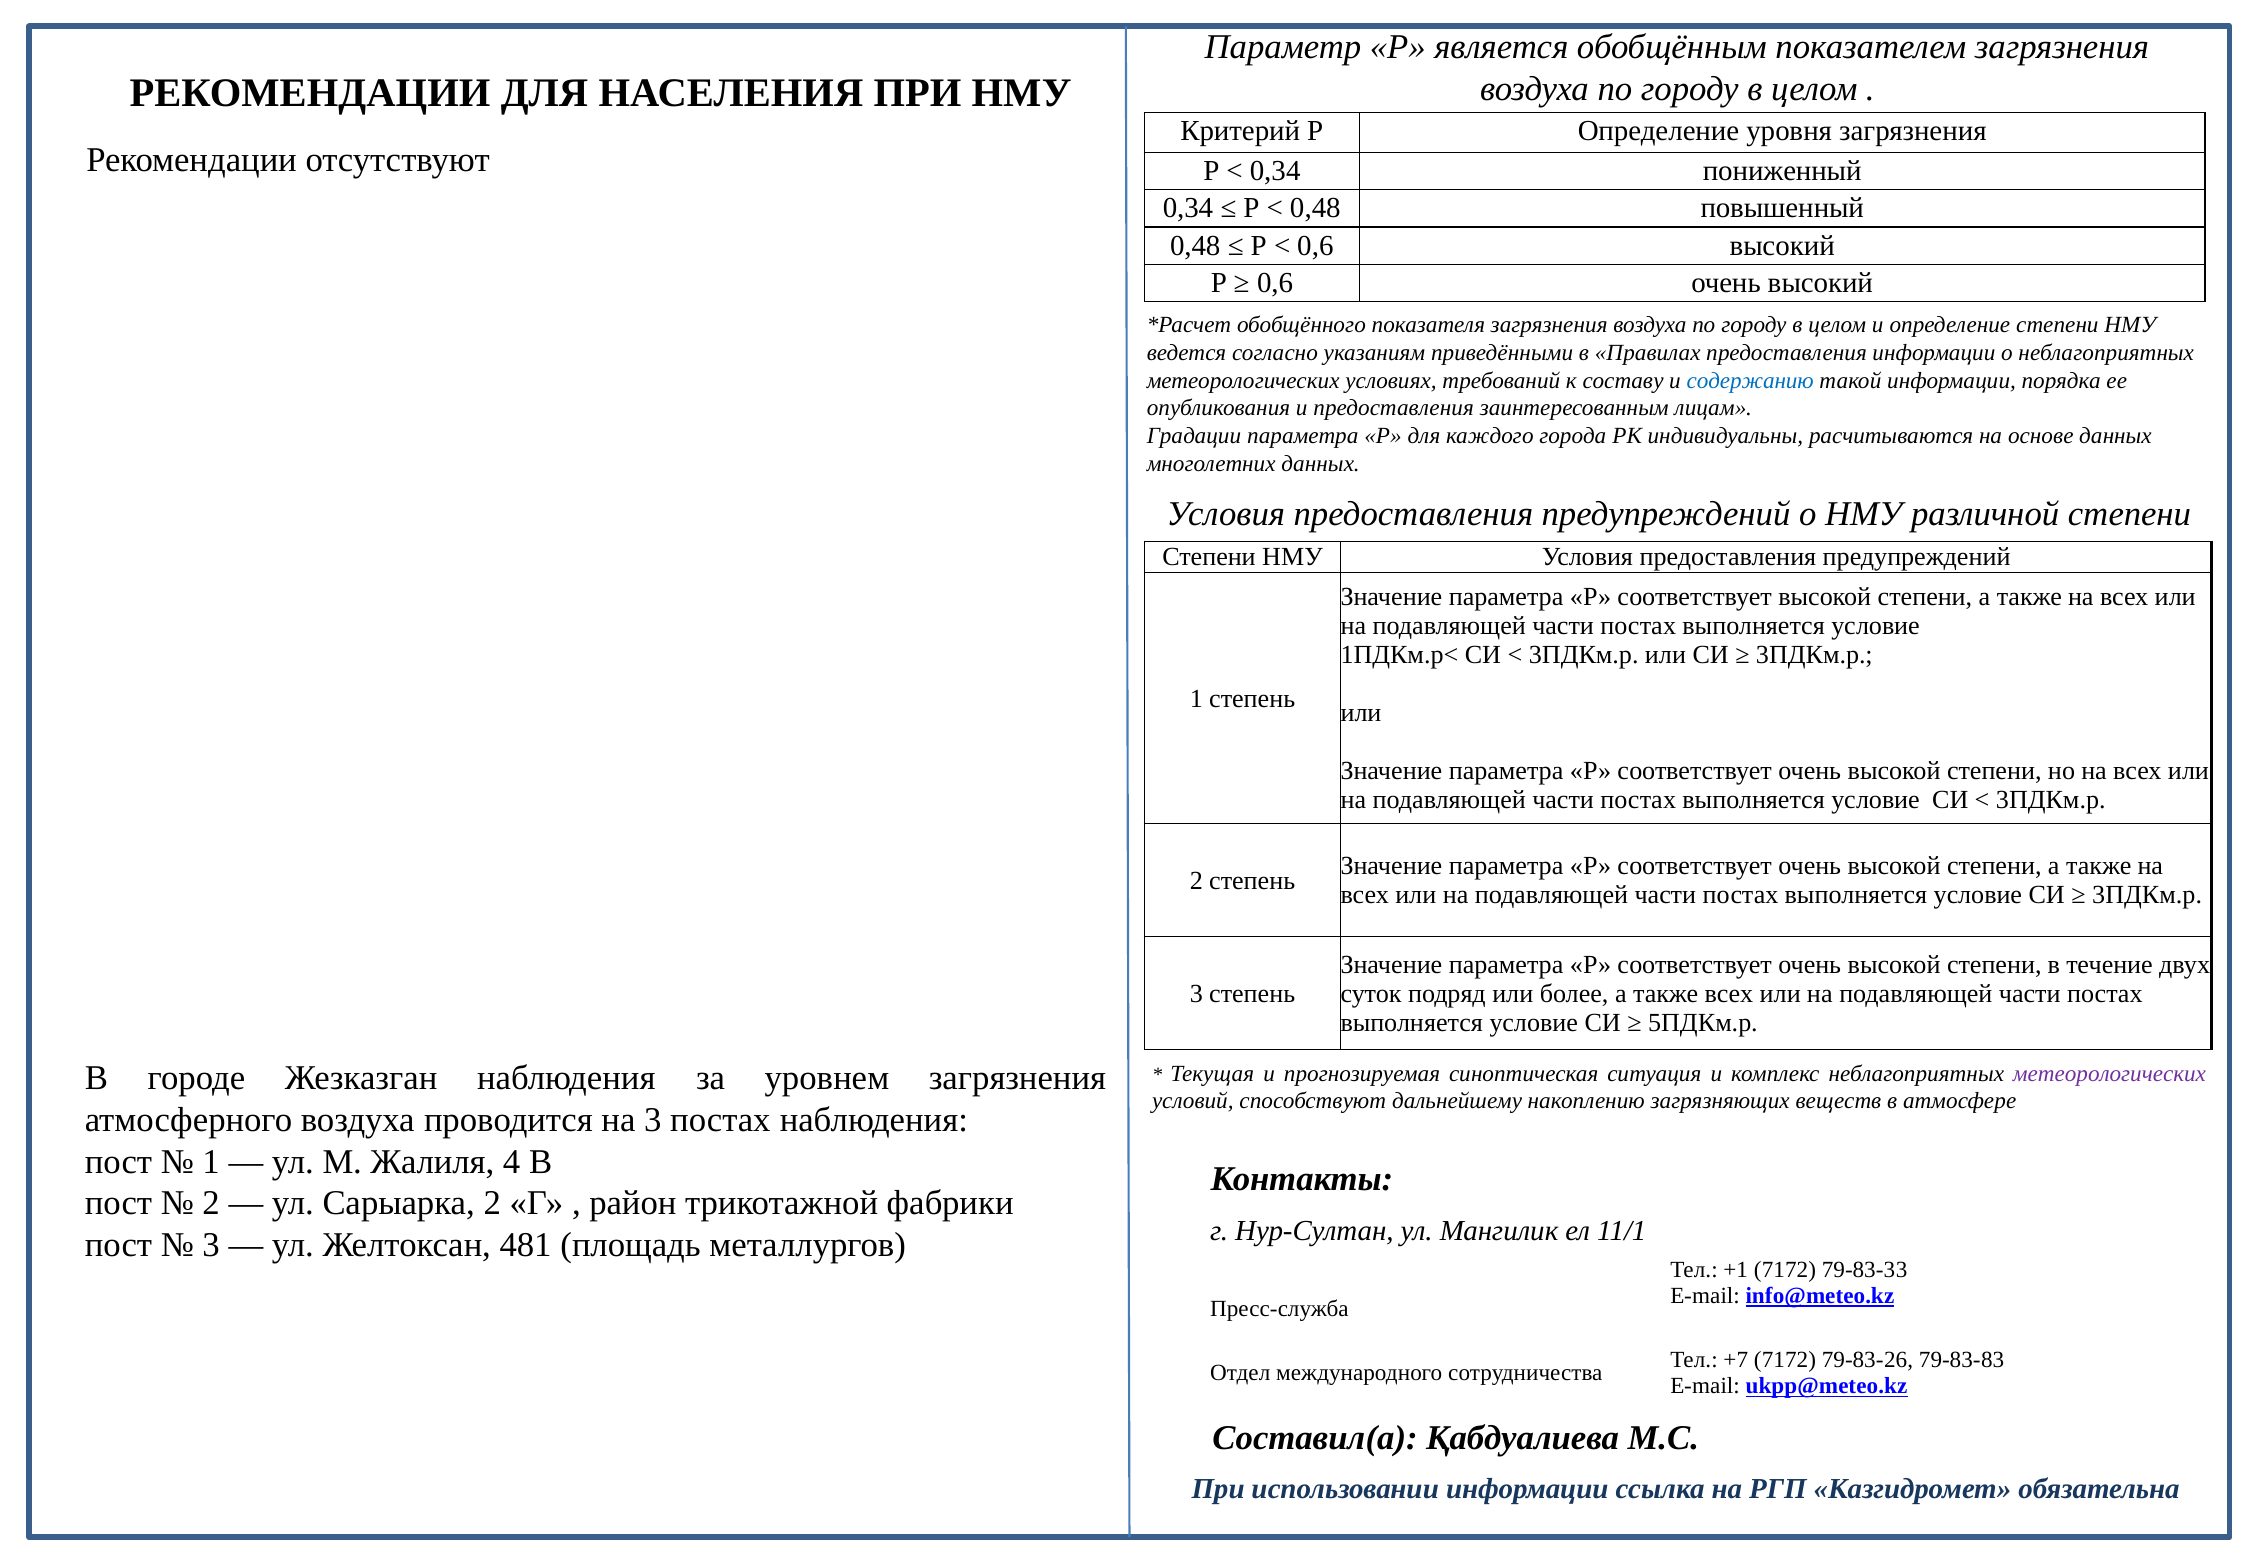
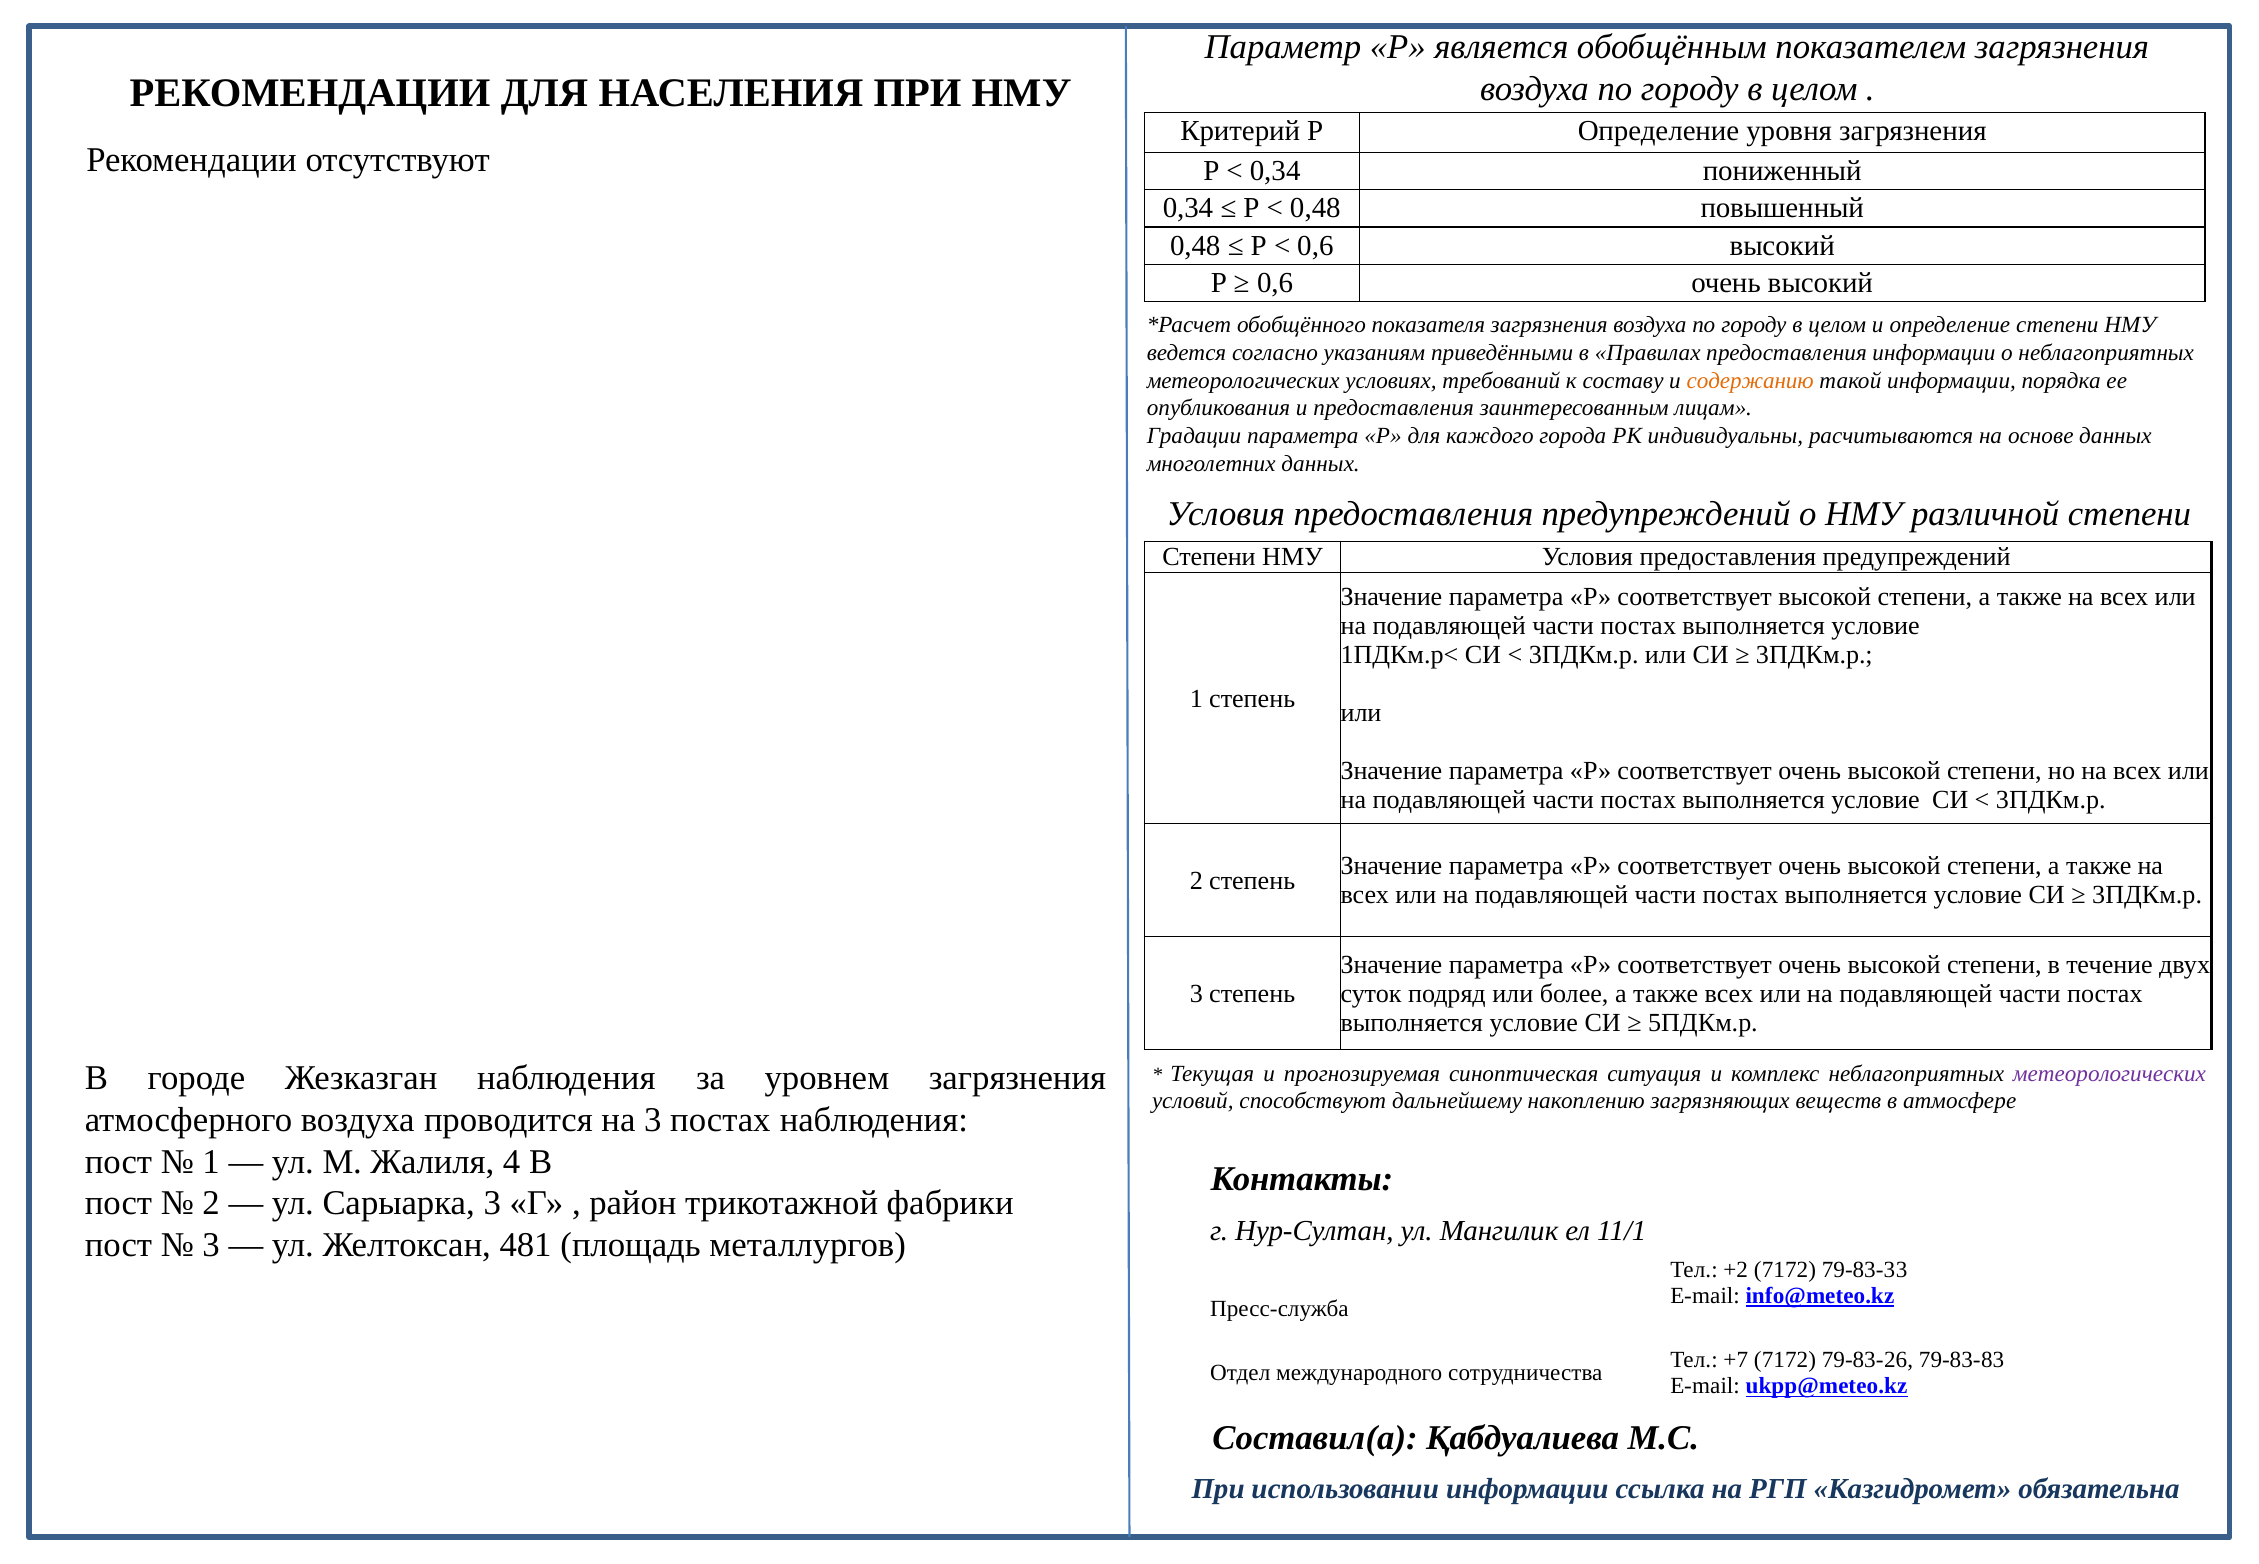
содержанию colour: blue -> orange
Сарыарка 2: 2 -> 3
+1: +1 -> +2
